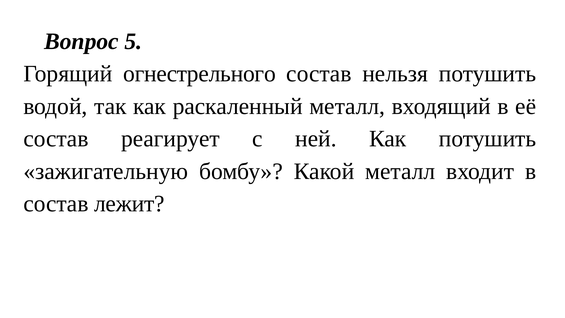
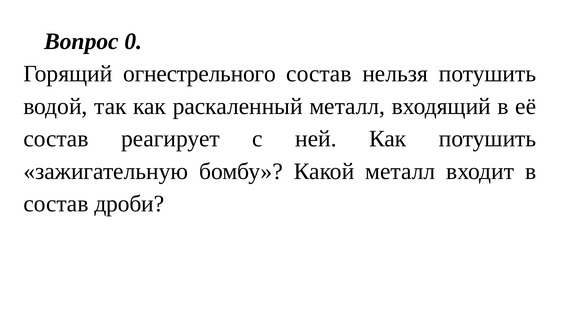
5: 5 -> 0
лежит: лежит -> дроби
